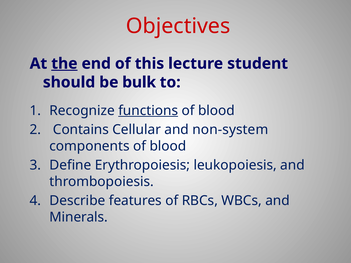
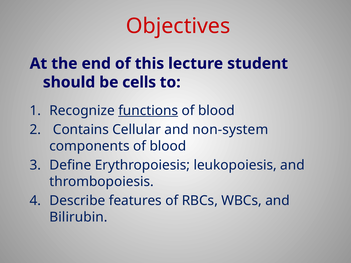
the underline: present -> none
bulk: bulk -> cells
Minerals: Minerals -> Bilirubin
